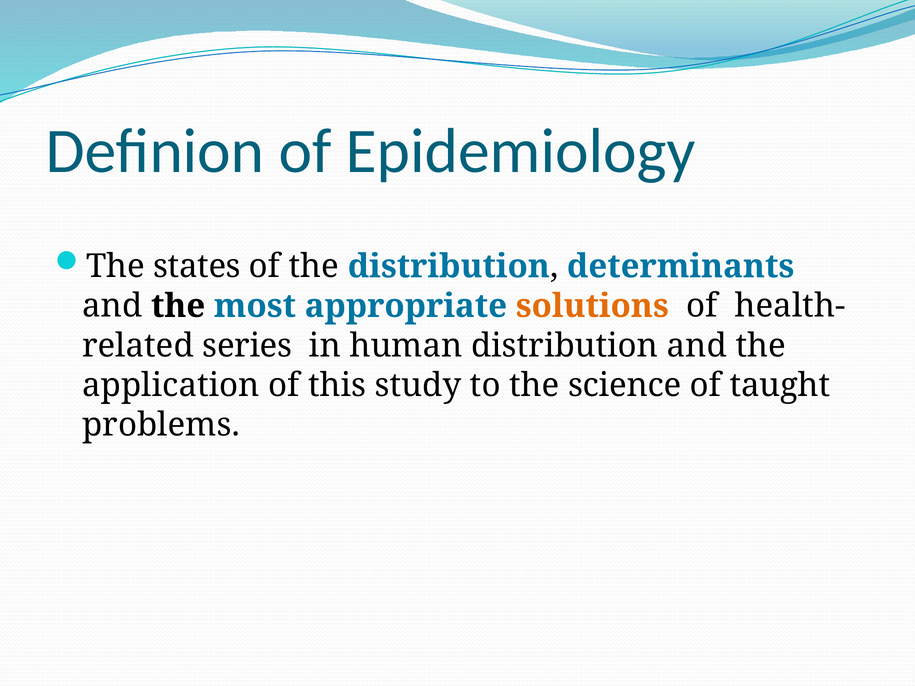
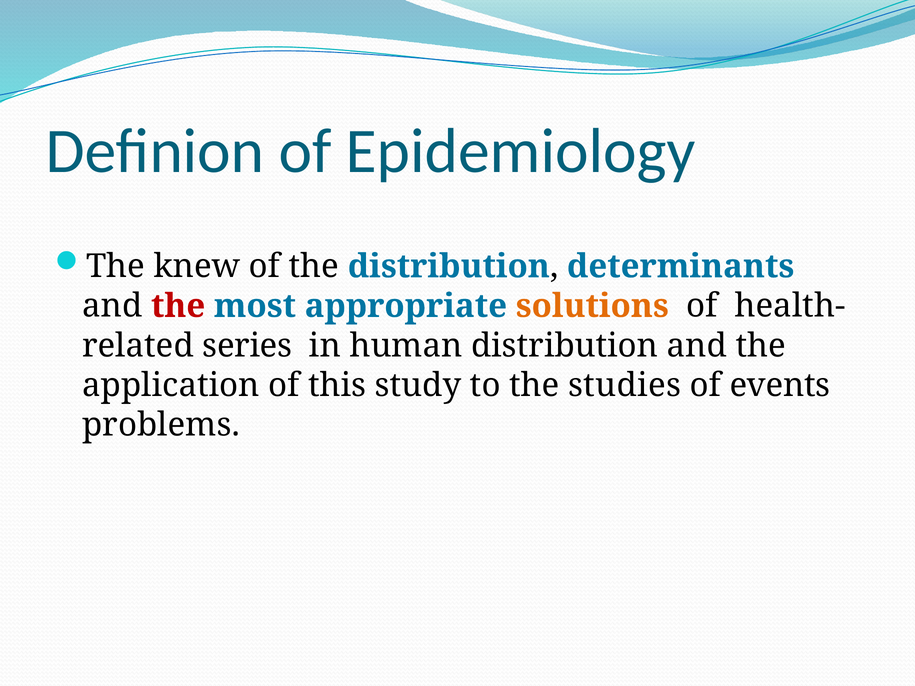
states: states -> knew
the at (178, 306) colour: black -> red
science: science -> studies
taught: taught -> events
